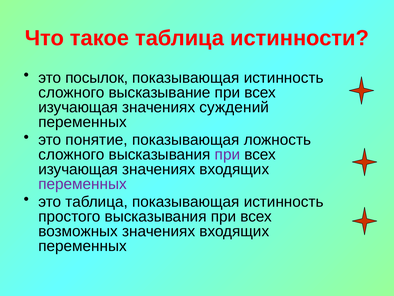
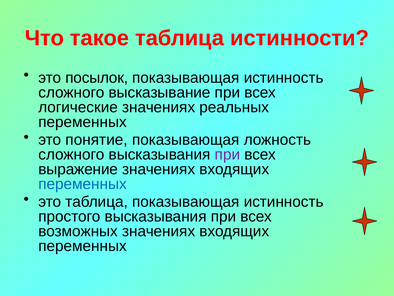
изучающая at (78, 107): изучающая -> логические
суждений: суждений -> реальных
изучающая at (78, 169): изучающая -> выражение
переменных at (83, 184) colour: purple -> blue
